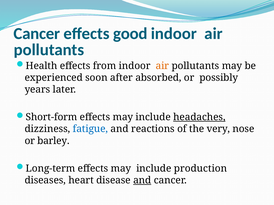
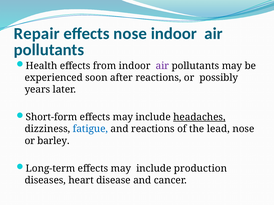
Cancer at (37, 34): Cancer -> Repair
effects good: good -> nose
air at (162, 66) colour: orange -> purple
after absorbed: absorbed -> reactions
very: very -> lead
and at (142, 181) underline: present -> none
